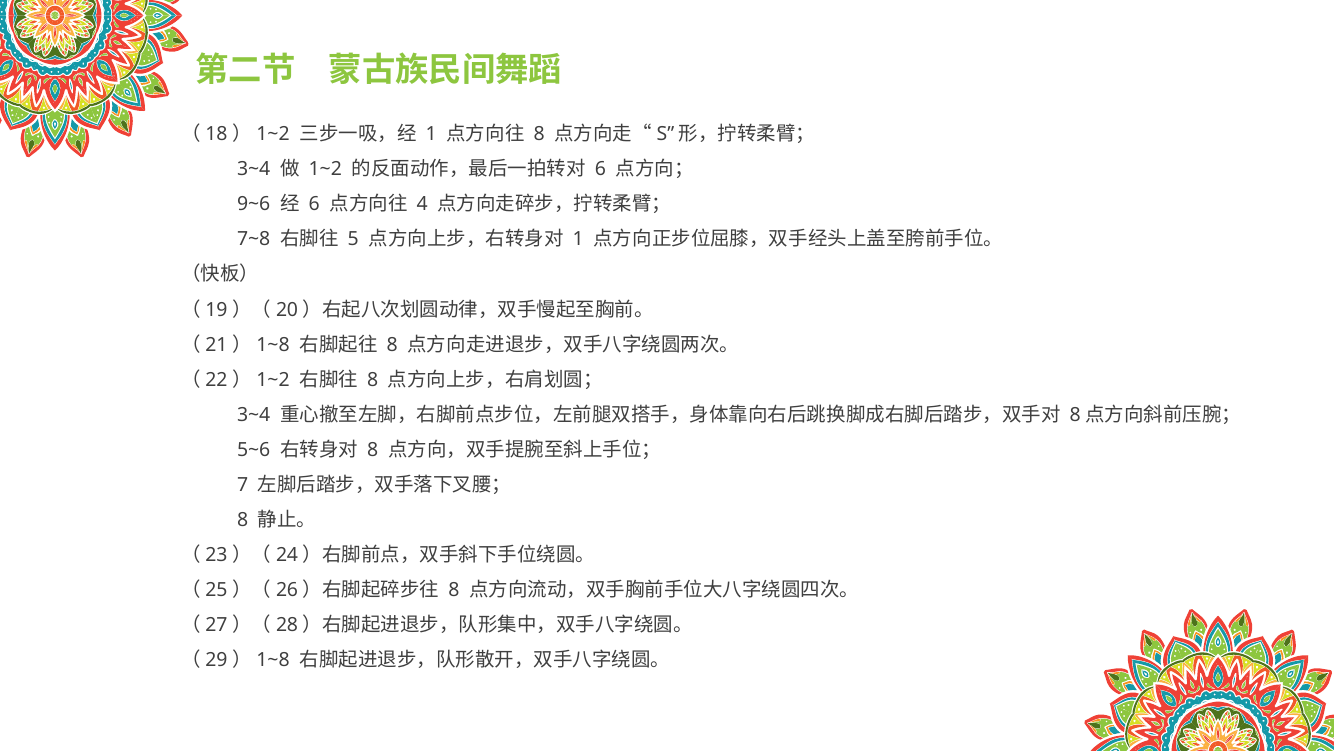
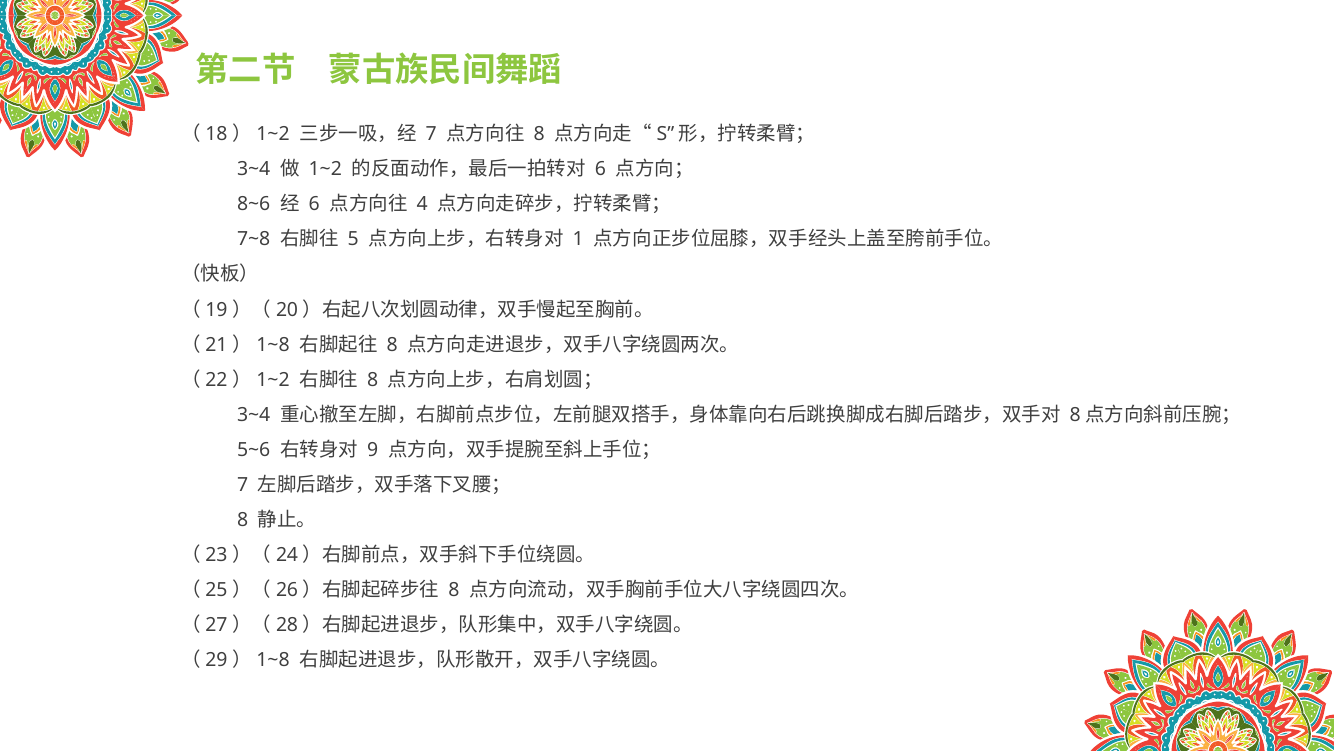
1 at (431, 134): 1 -> 7
9~6: 9~6 -> 8~6
8 at (373, 449): 8 -> 9
